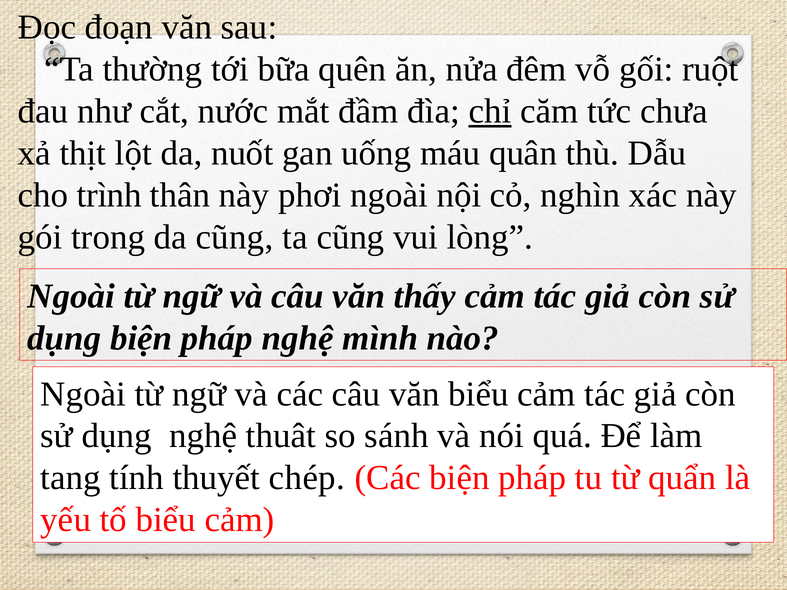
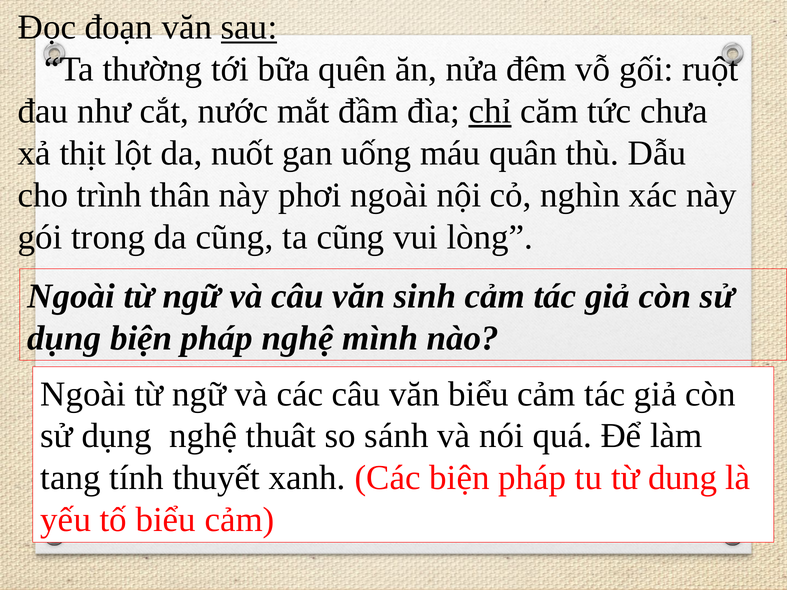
sau underline: none -> present
thấy: thấy -> sinh
chép: chép -> xanh
quẩn: quẩn -> dung
